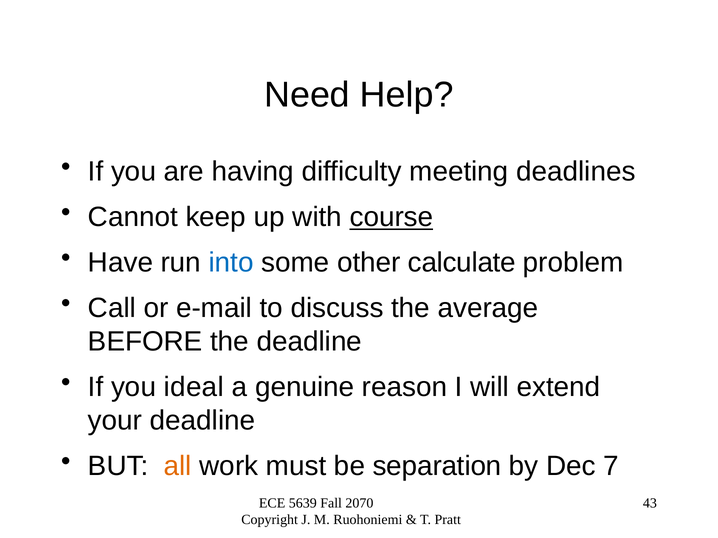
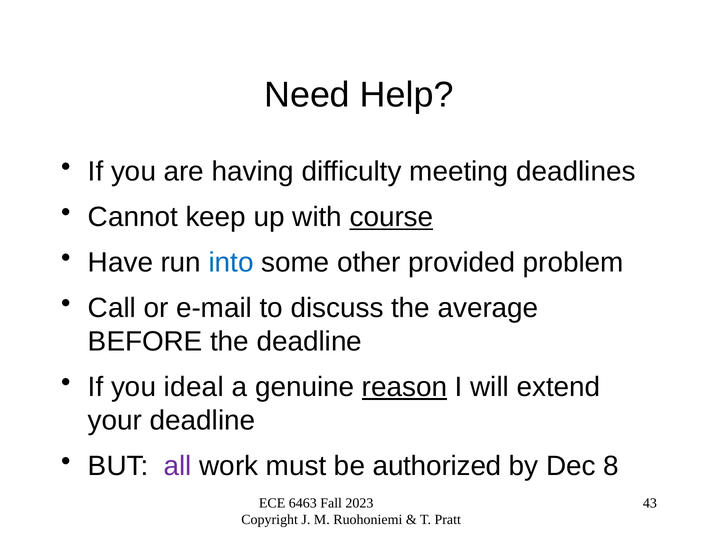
calculate: calculate -> provided
reason underline: none -> present
all colour: orange -> purple
separation: separation -> authorized
7: 7 -> 8
5639: 5639 -> 6463
2070: 2070 -> 2023
